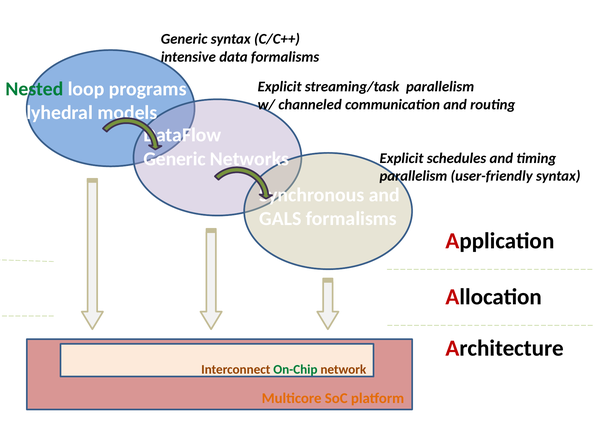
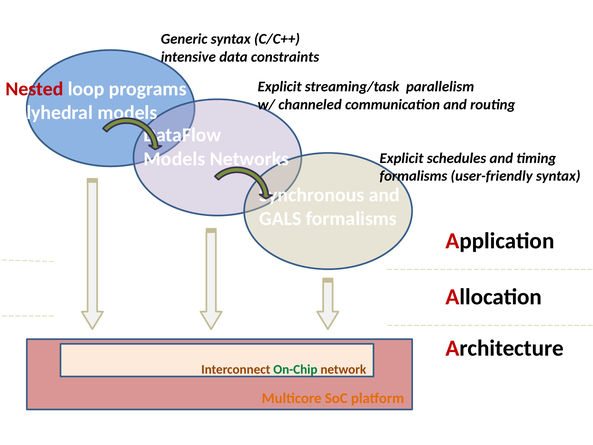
data formalisms: formalisms -> constraints
Nested colour: green -> red
Generic at (175, 159): Generic -> Models
parallelism at (413, 176): parallelism -> formalisms
